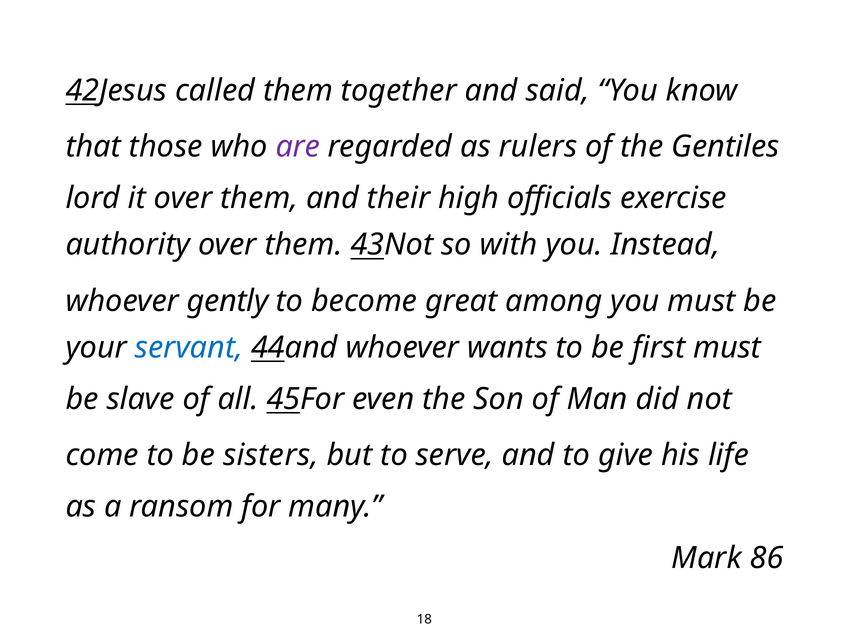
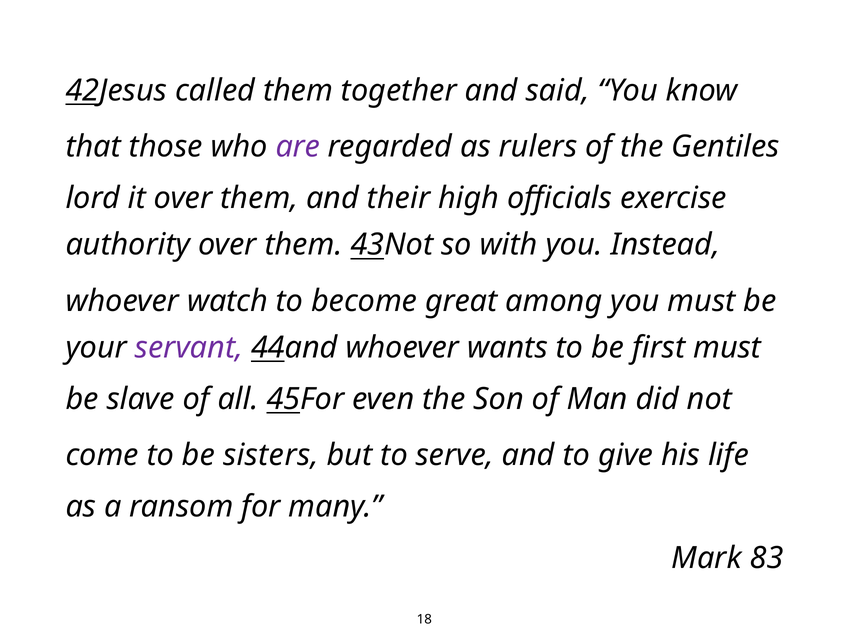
gently: gently -> watch
servant colour: blue -> purple
86: 86 -> 83
